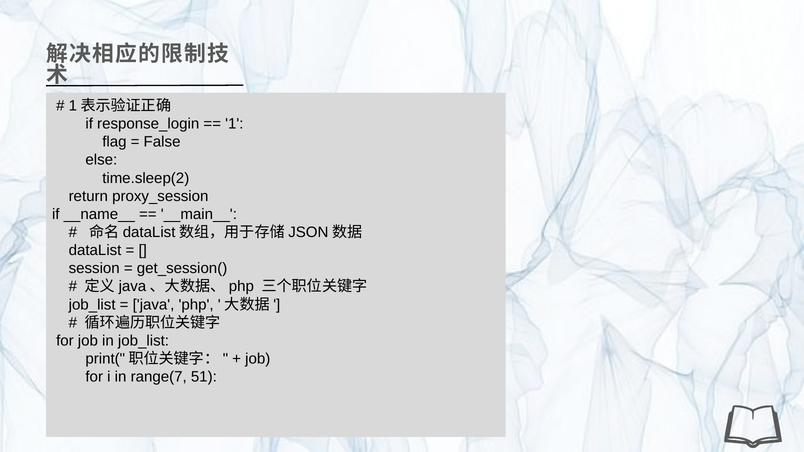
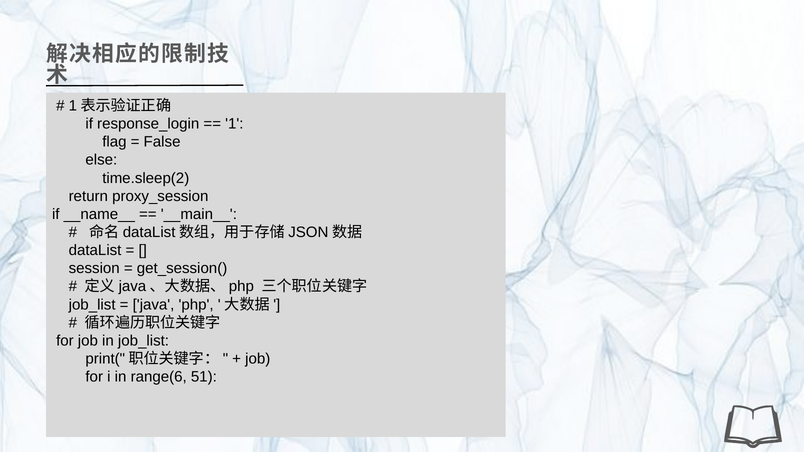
range(7: range(7 -> range(6
